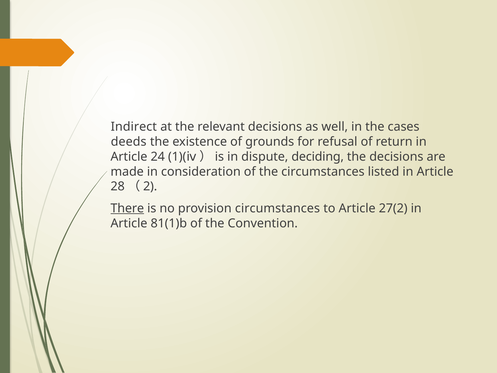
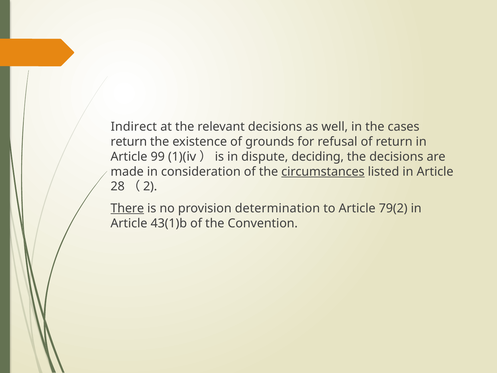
deeds at (129, 142): deeds -> return
24: 24 -> 99
circumstances at (323, 172) underline: none -> present
provision circumstances: circumstances -> determination
27(2: 27(2 -> 79(2
81(1)b: 81(1)b -> 43(1)b
